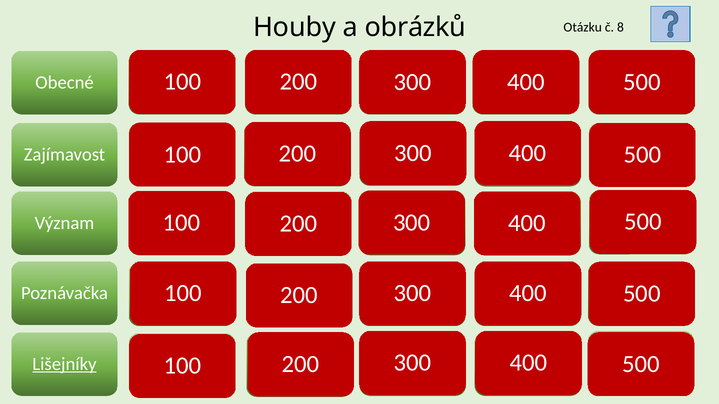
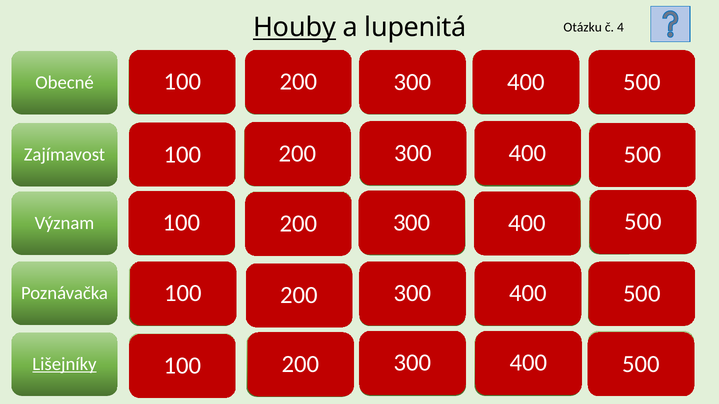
Houby underline: none -> present
obrázků: obrázků -> lupenitá
8: 8 -> 4
